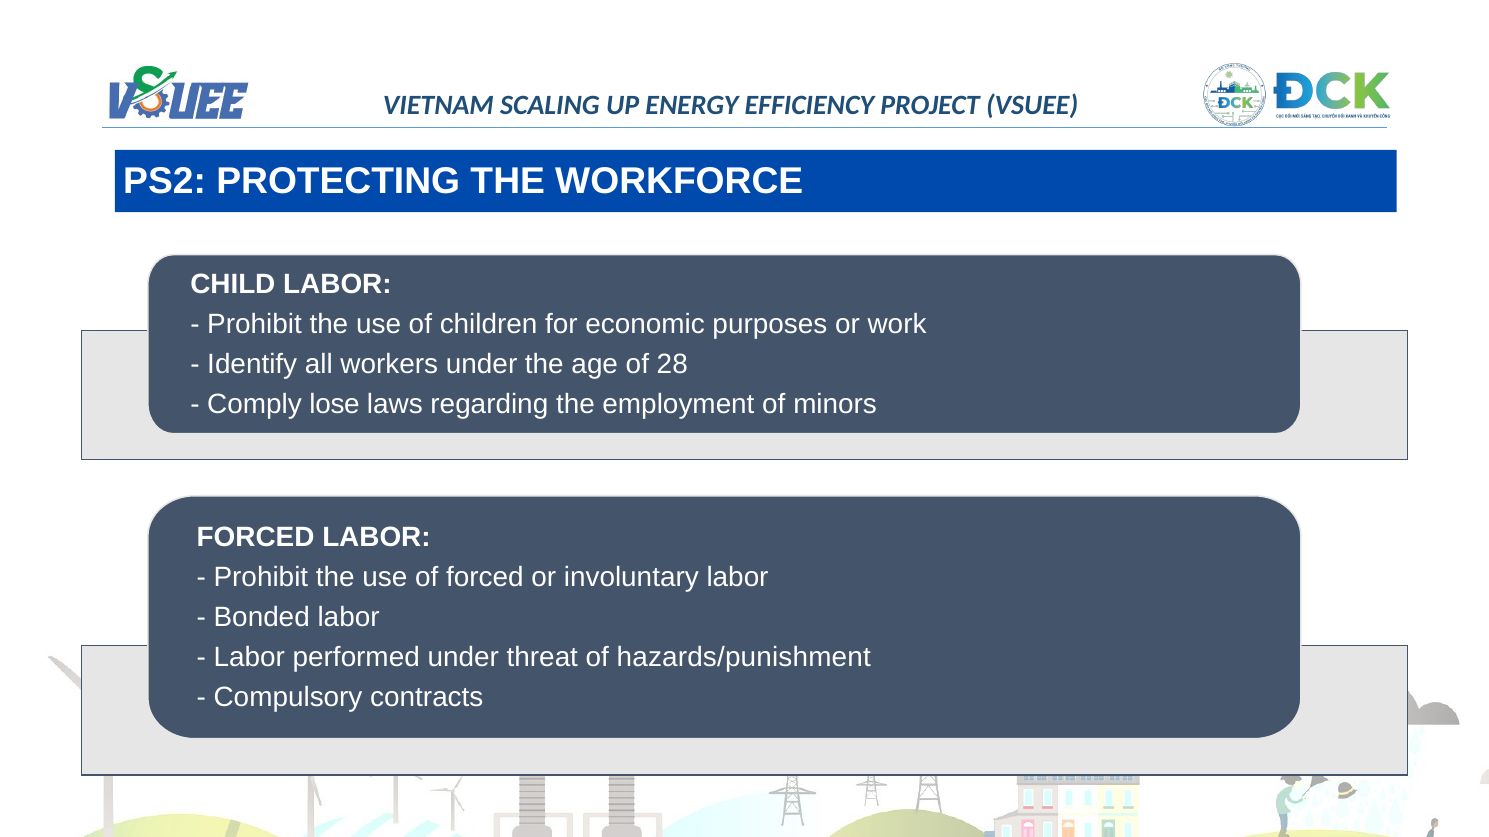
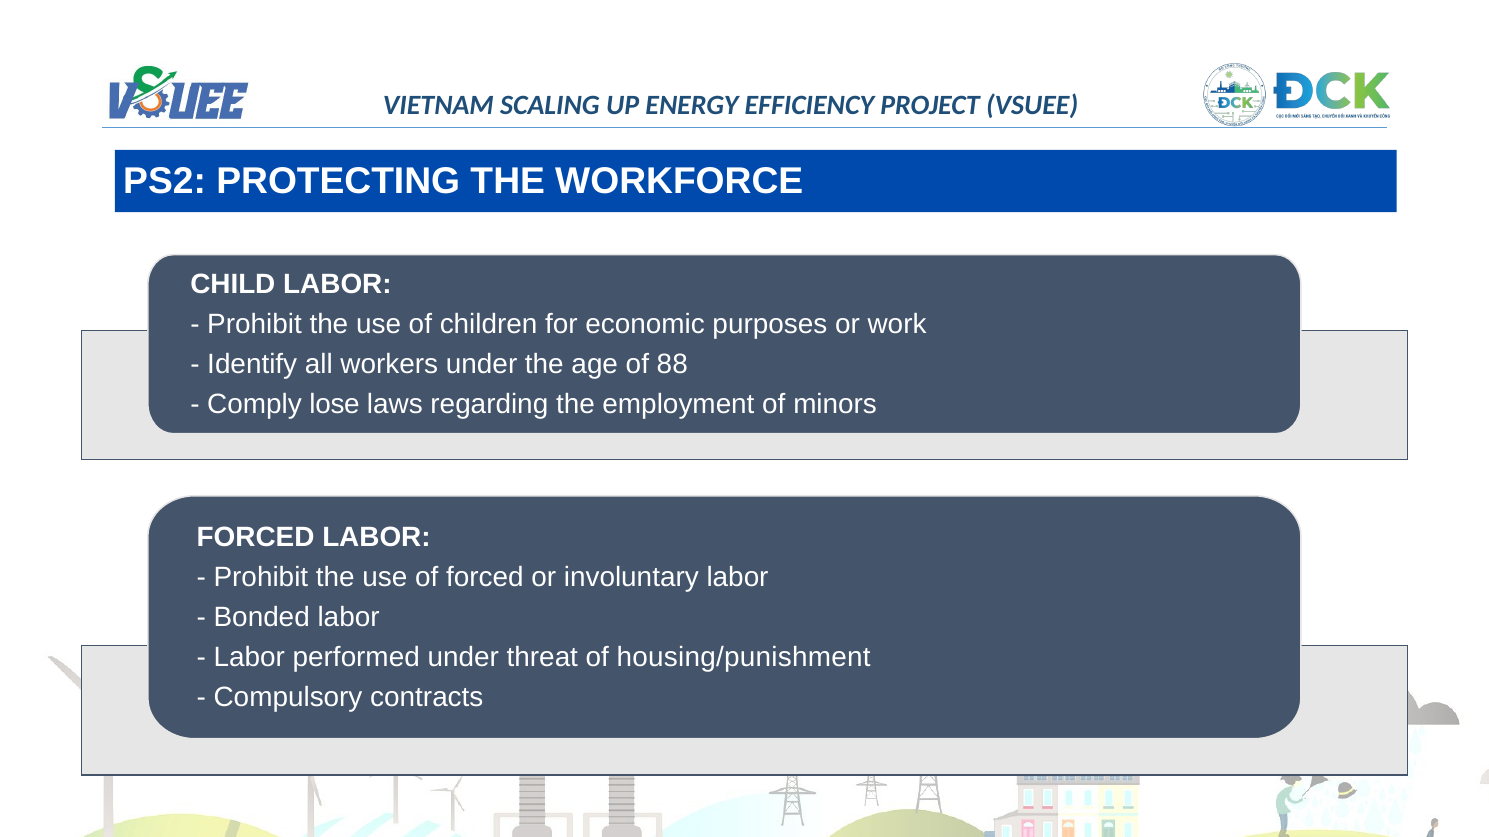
28: 28 -> 88
hazards/punishment: hazards/punishment -> housing/punishment
